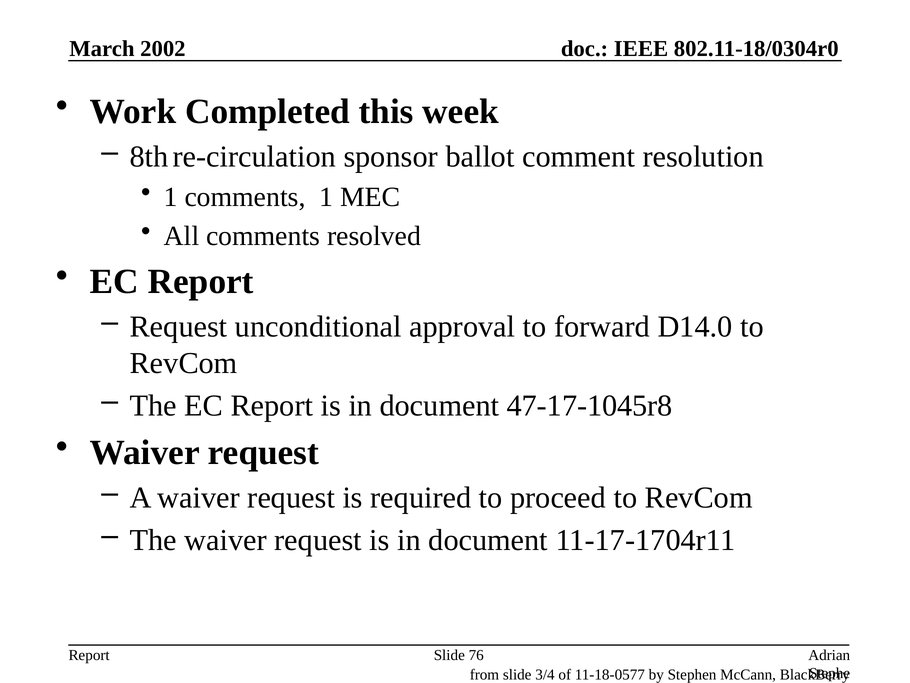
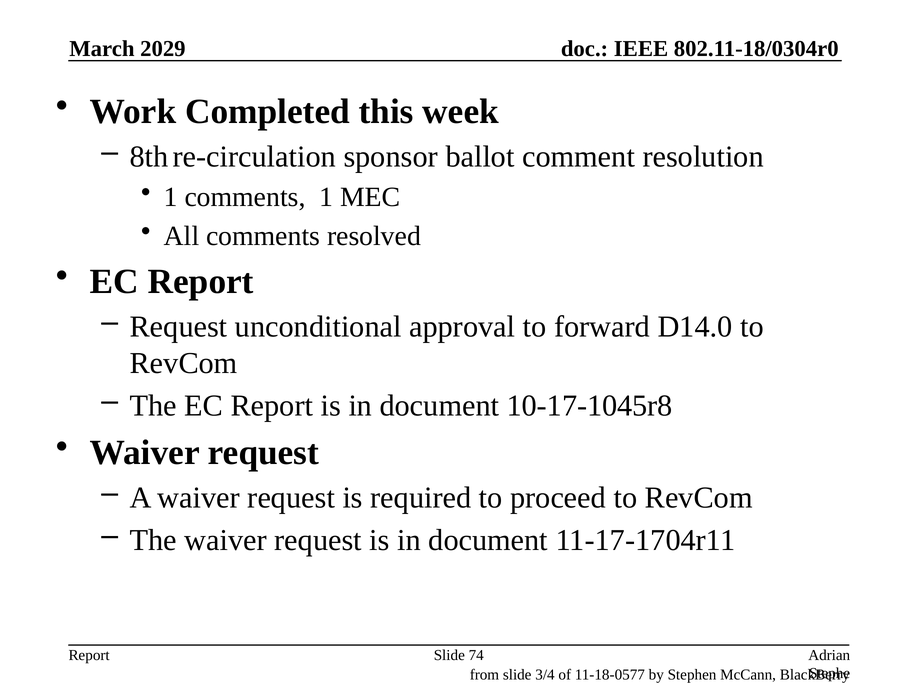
2002: 2002 -> 2029
47-17-1045r8: 47-17-1045r8 -> 10-17-1045r8
76: 76 -> 74
